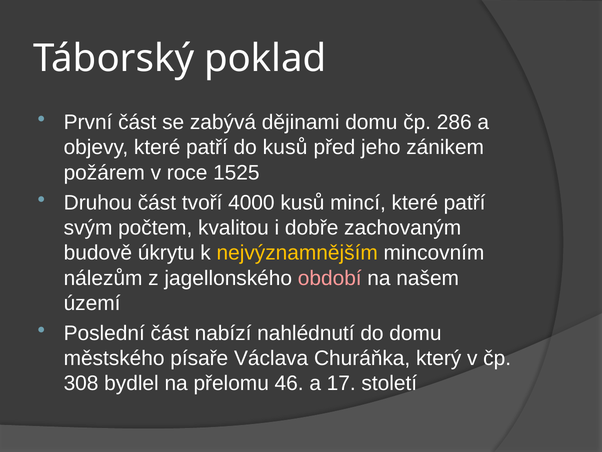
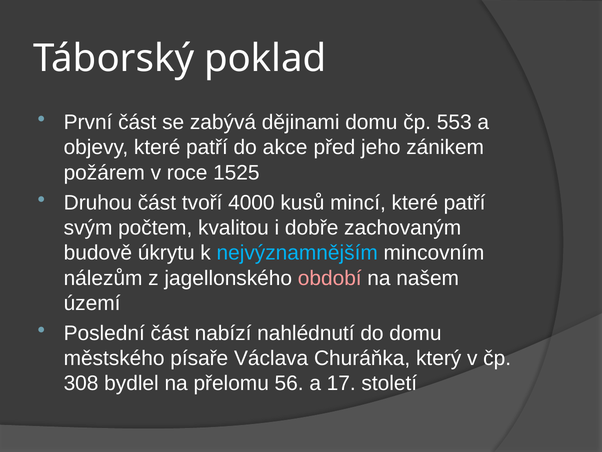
286: 286 -> 553
do kusů: kusů -> akce
nejvýznamnějším colour: yellow -> light blue
46: 46 -> 56
